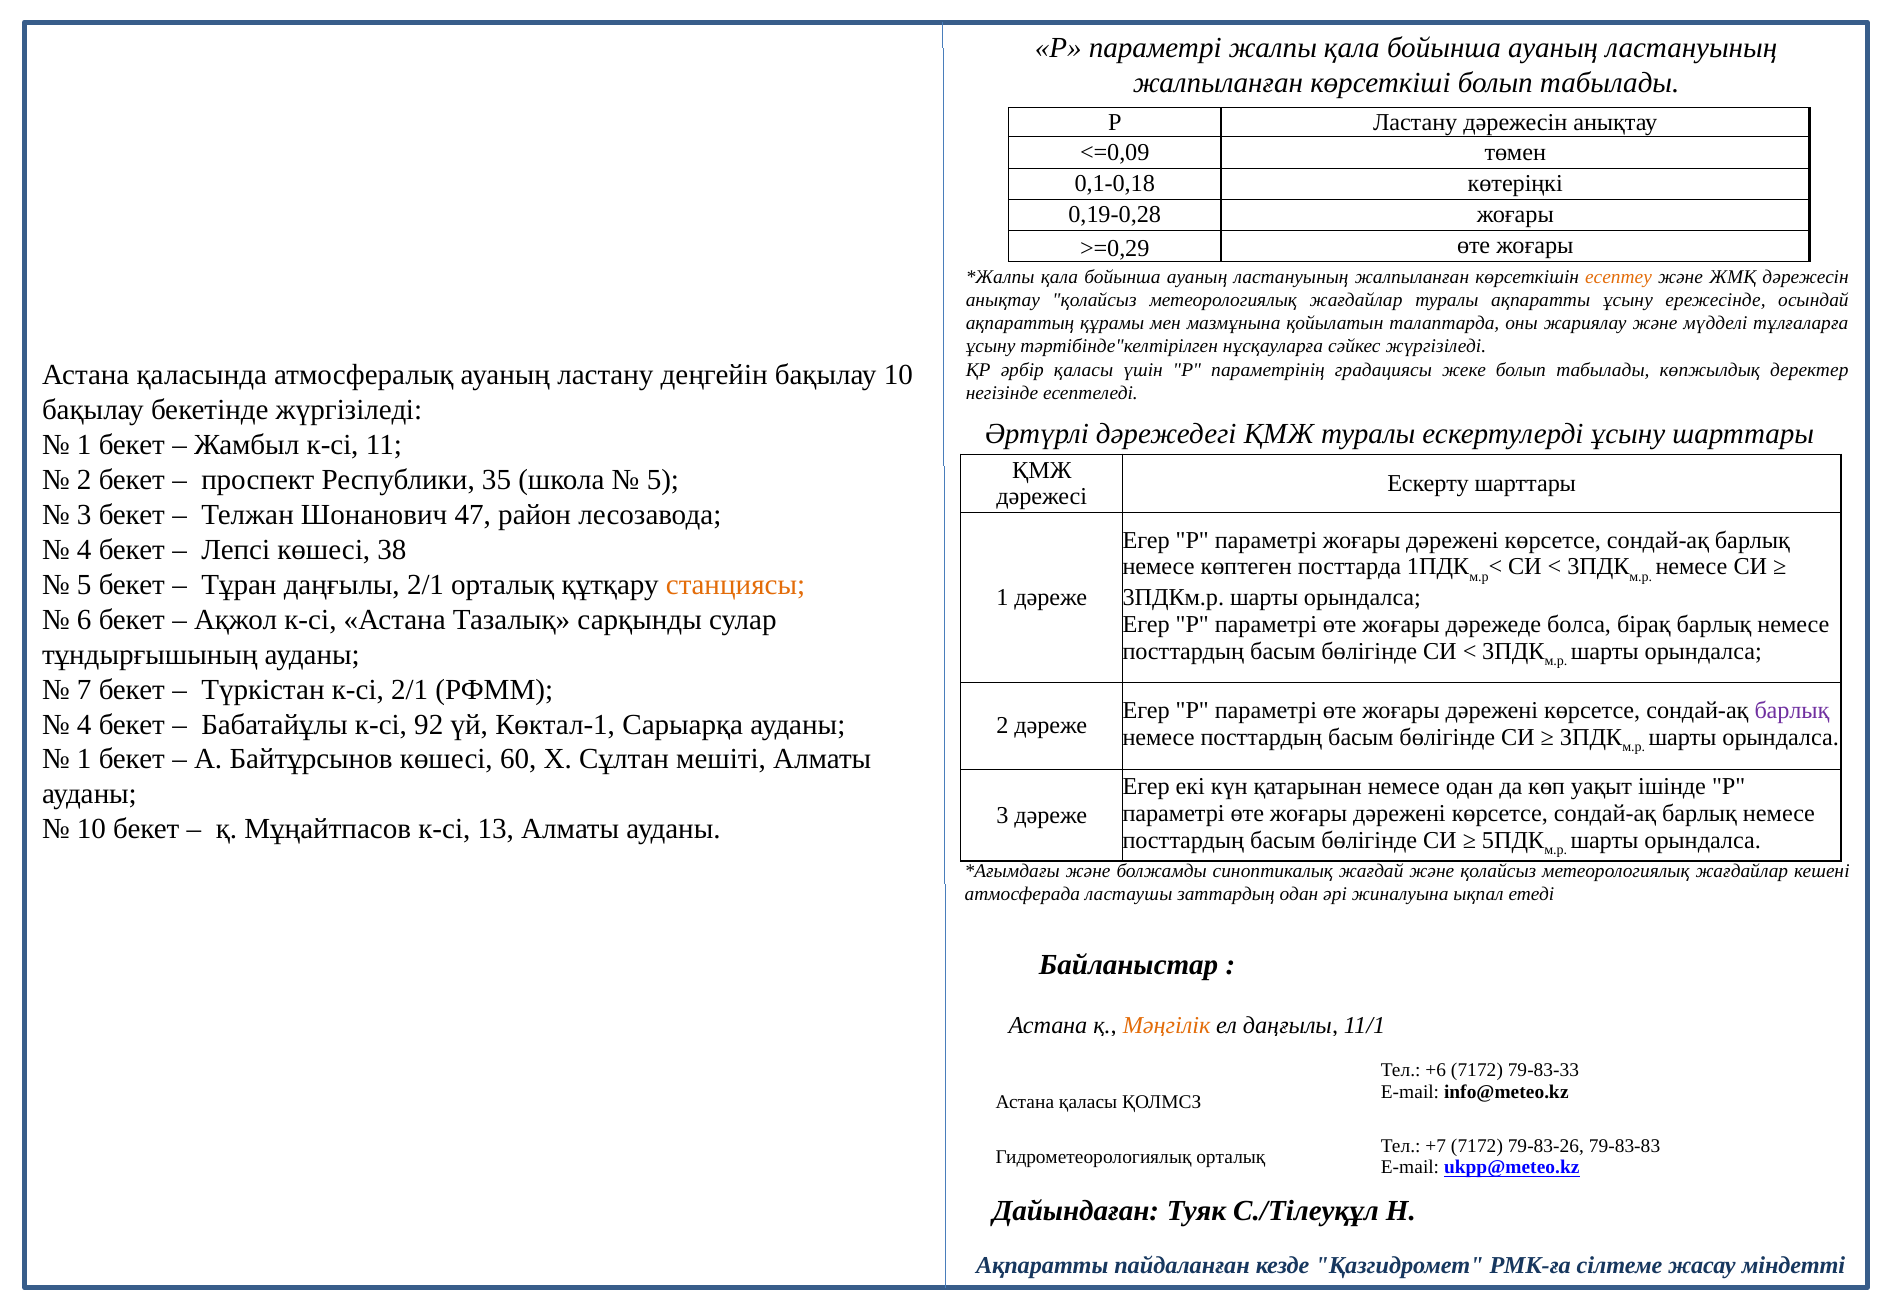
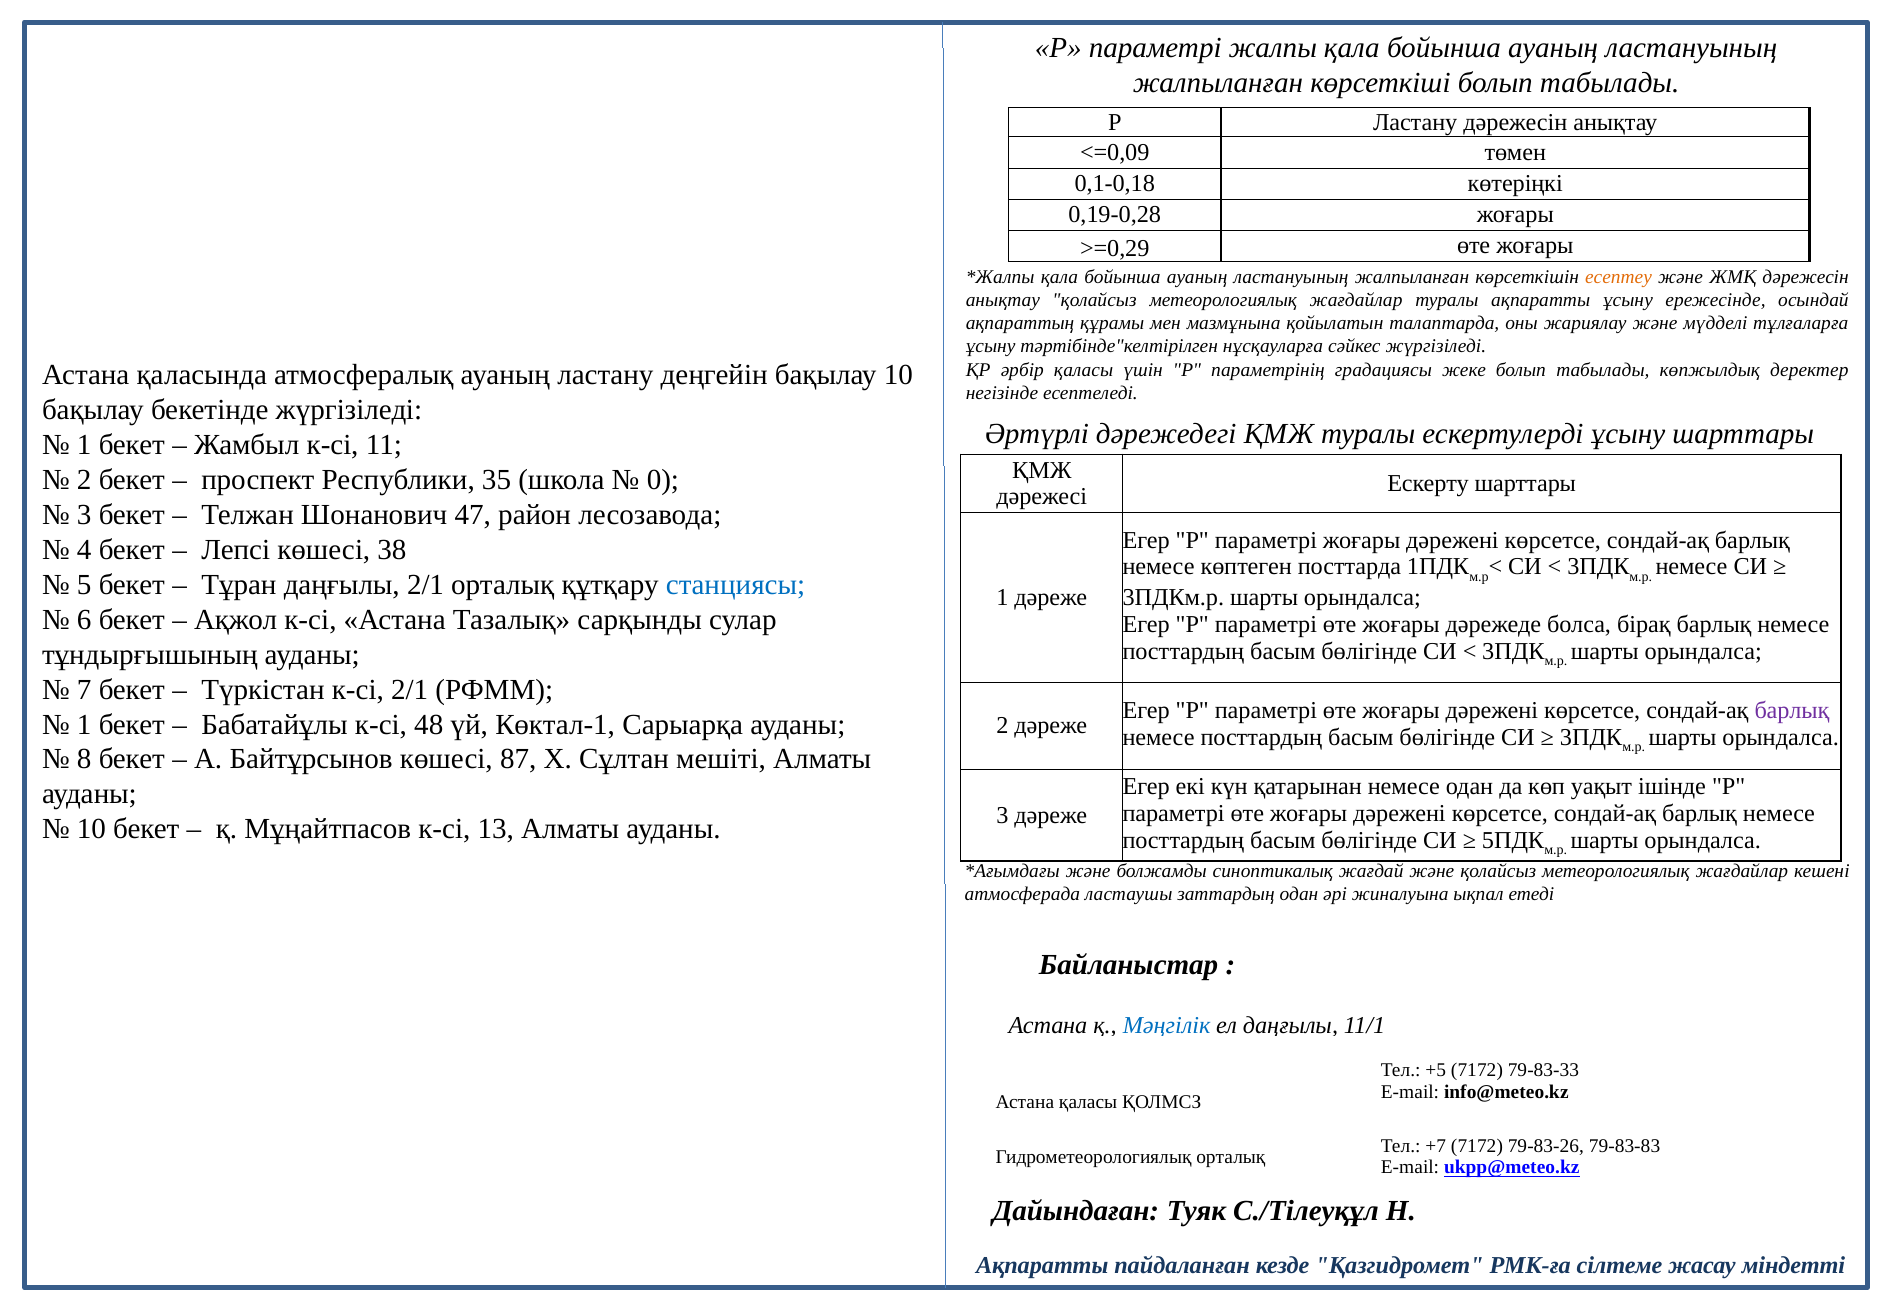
5 at (663, 480): 5 -> 0
станциясы colour: orange -> blue
4 at (84, 724): 4 -> 1
92: 92 -> 48
1 at (84, 759): 1 -> 8
60: 60 -> 87
Мәңгілік colour: orange -> blue
+6: +6 -> +5
